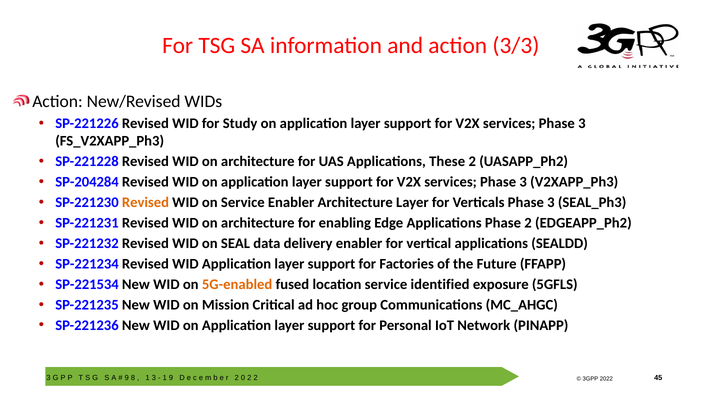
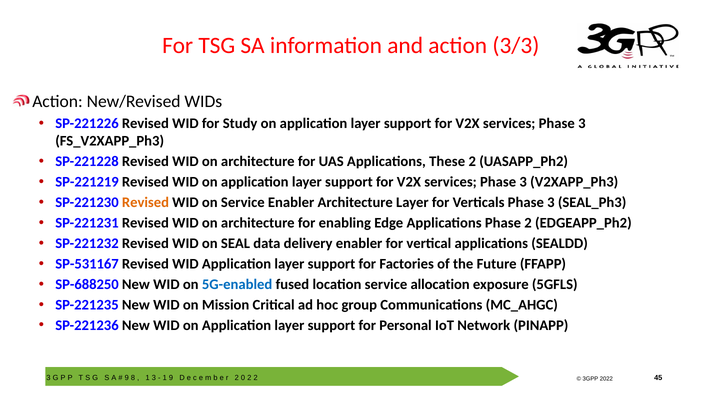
SP-204284: SP-204284 -> SP-221219
SP-221234: SP-221234 -> SP-531167
SP-221534: SP-221534 -> SP-688250
5G-enabled colour: orange -> blue
identified: identified -> allocation
